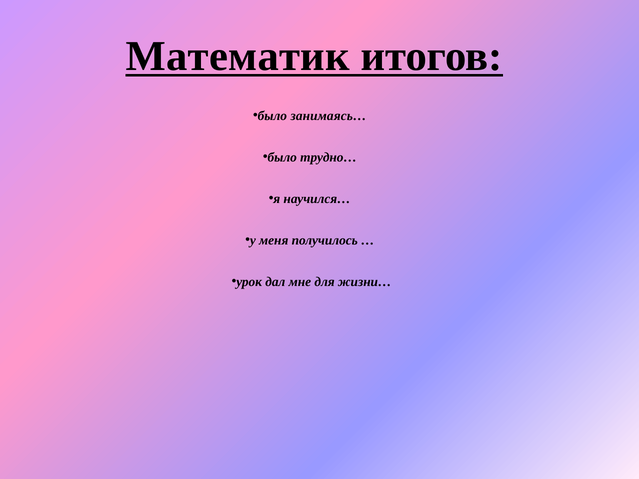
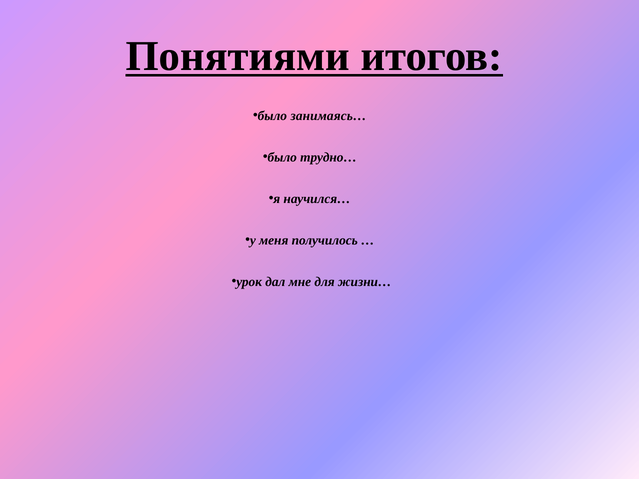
Математик: Математик -> Понятиями
